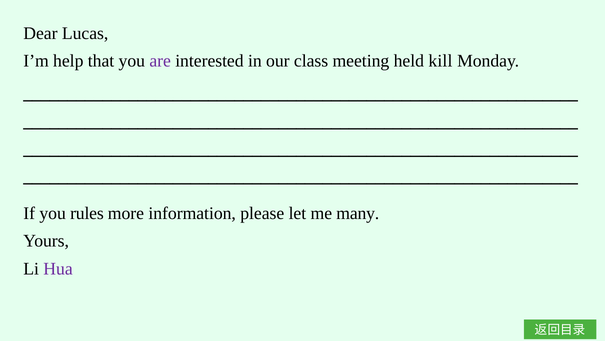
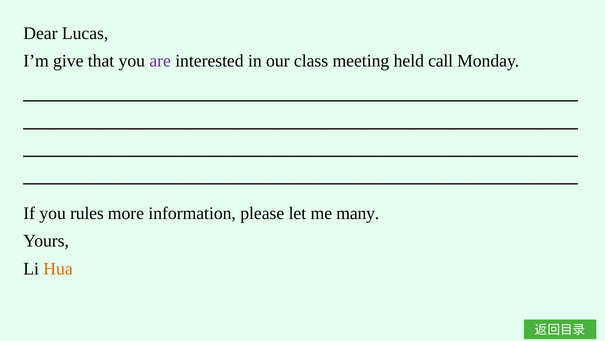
help: help -> give
kill: kill -> call
Hua colour: purple -> orange
